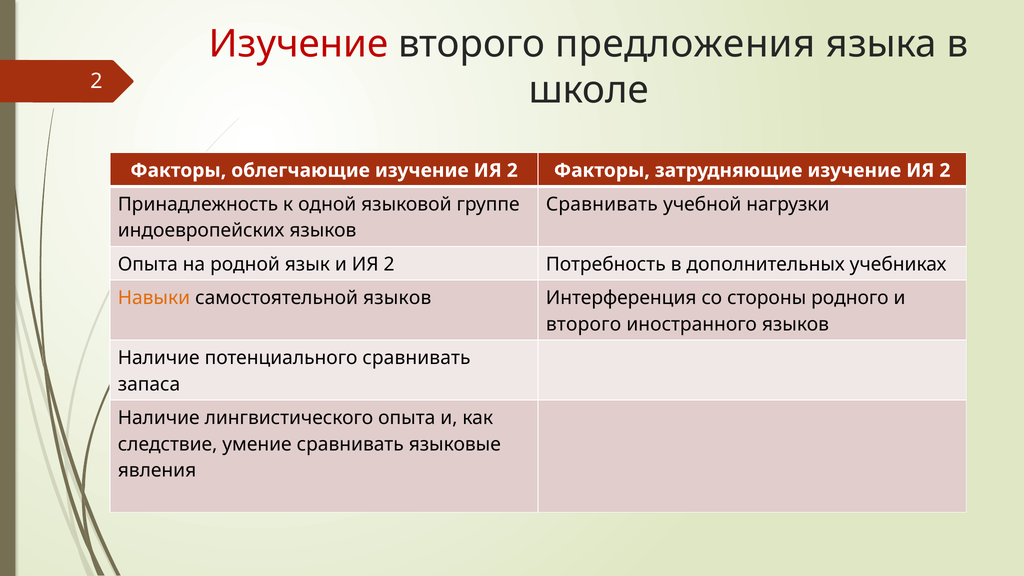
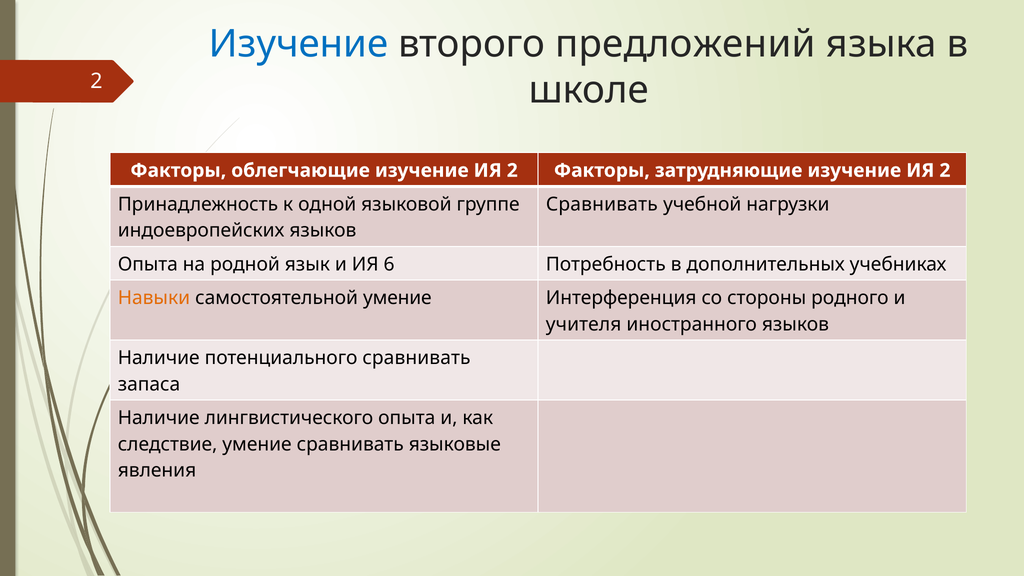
Изучение at (299, 44) colour: red -> blue
предложения: предложения -> предложений
и ИЯ 2: 2 -> 6
самостоятельной языков: языков -> умение
второго at (584, 324): второго -> учителя
